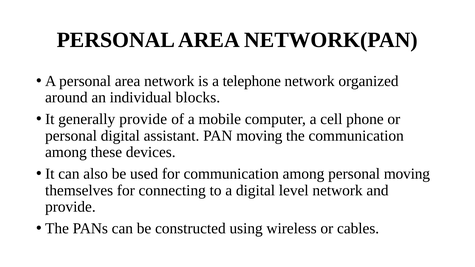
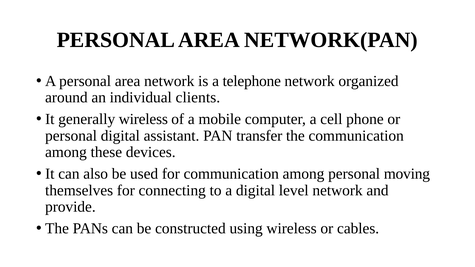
blocks: blocks -> clients
generally provide: provide -> wireless
PAN moving: moving -> transfer
